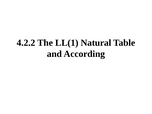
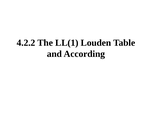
Natural: Natural -> Louden
